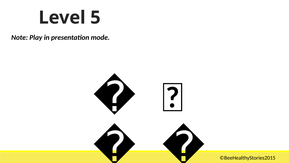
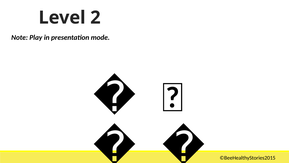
5: 5 -> 2
